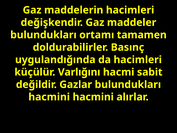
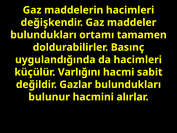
hacmini at (49, 97): hacmini -> bulunur
